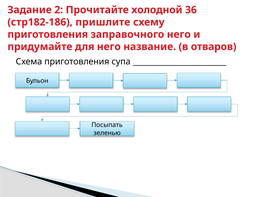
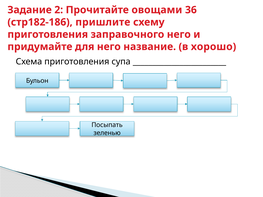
холодной: холодной -> овощами
отваров: отваров -> хорошо
